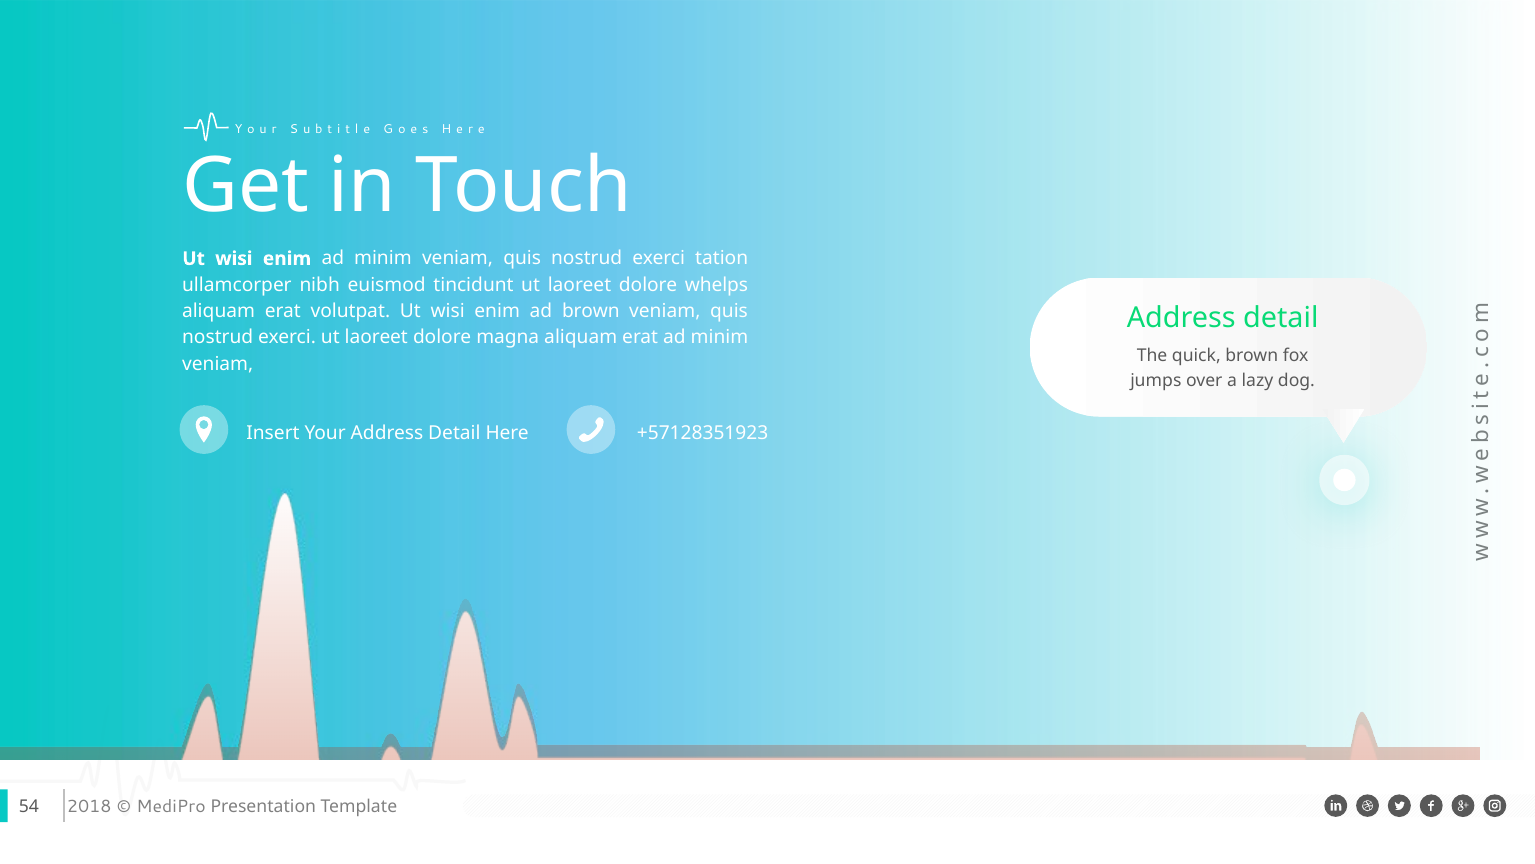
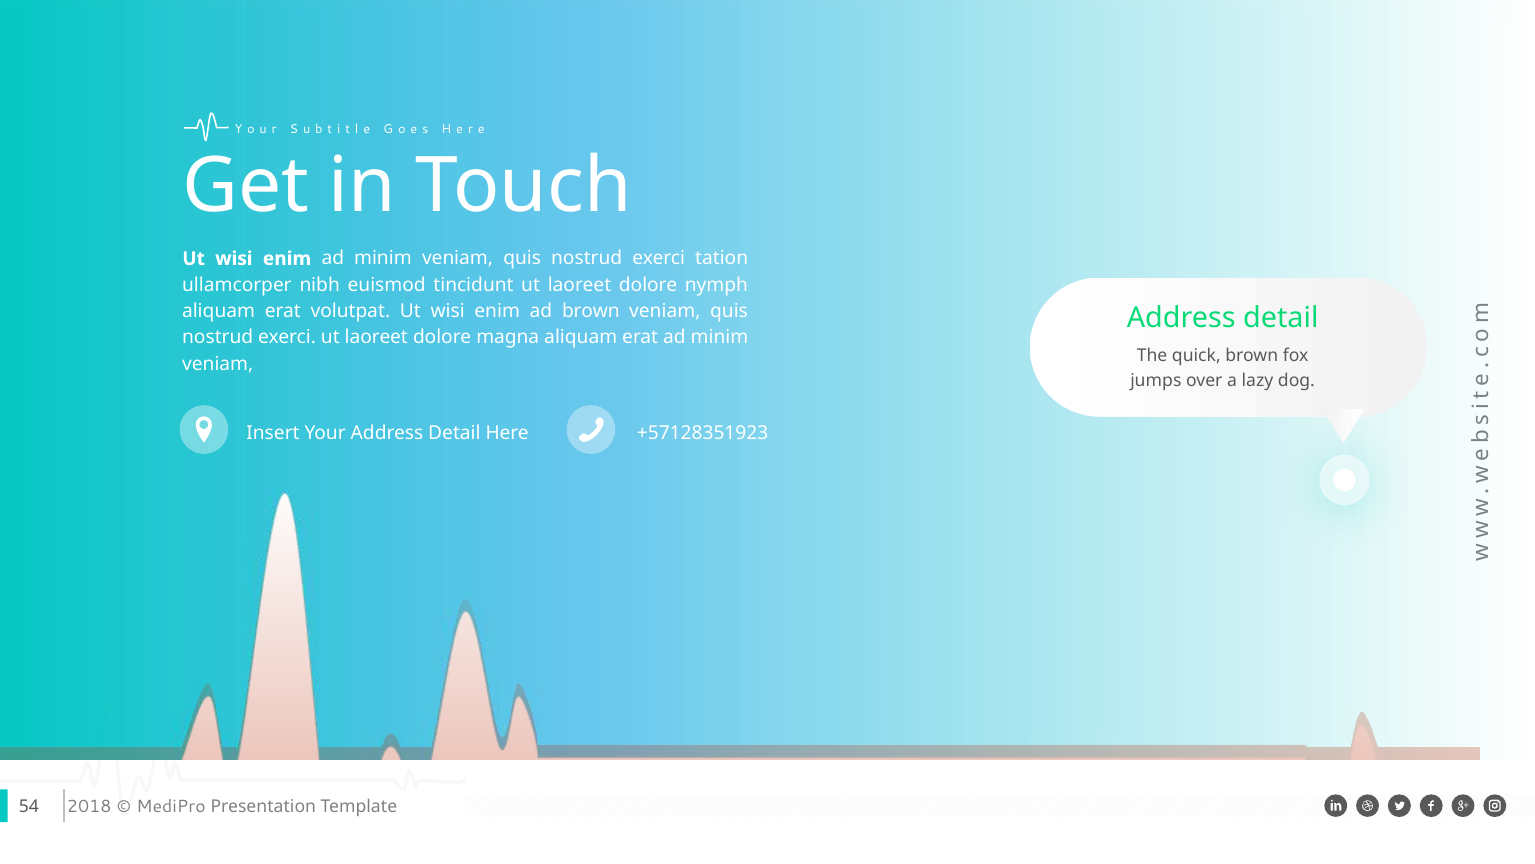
whelps: whelps -> nymph
